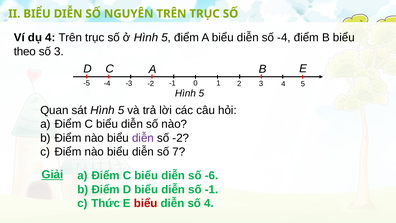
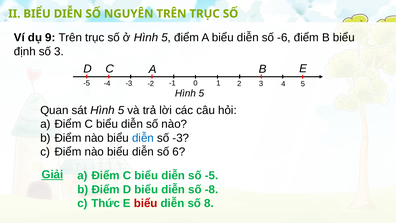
dụ 4: 4 -> 9
số -4: -4 -> -6
theo: theo -> định
diễn at (143, 138) colour: purple -> blue
số -2: -2 -> -3
7: 7 -> 6
số -6: -6 -> -5
số -1: -1 -> -8
số 4: 4 -> 8
